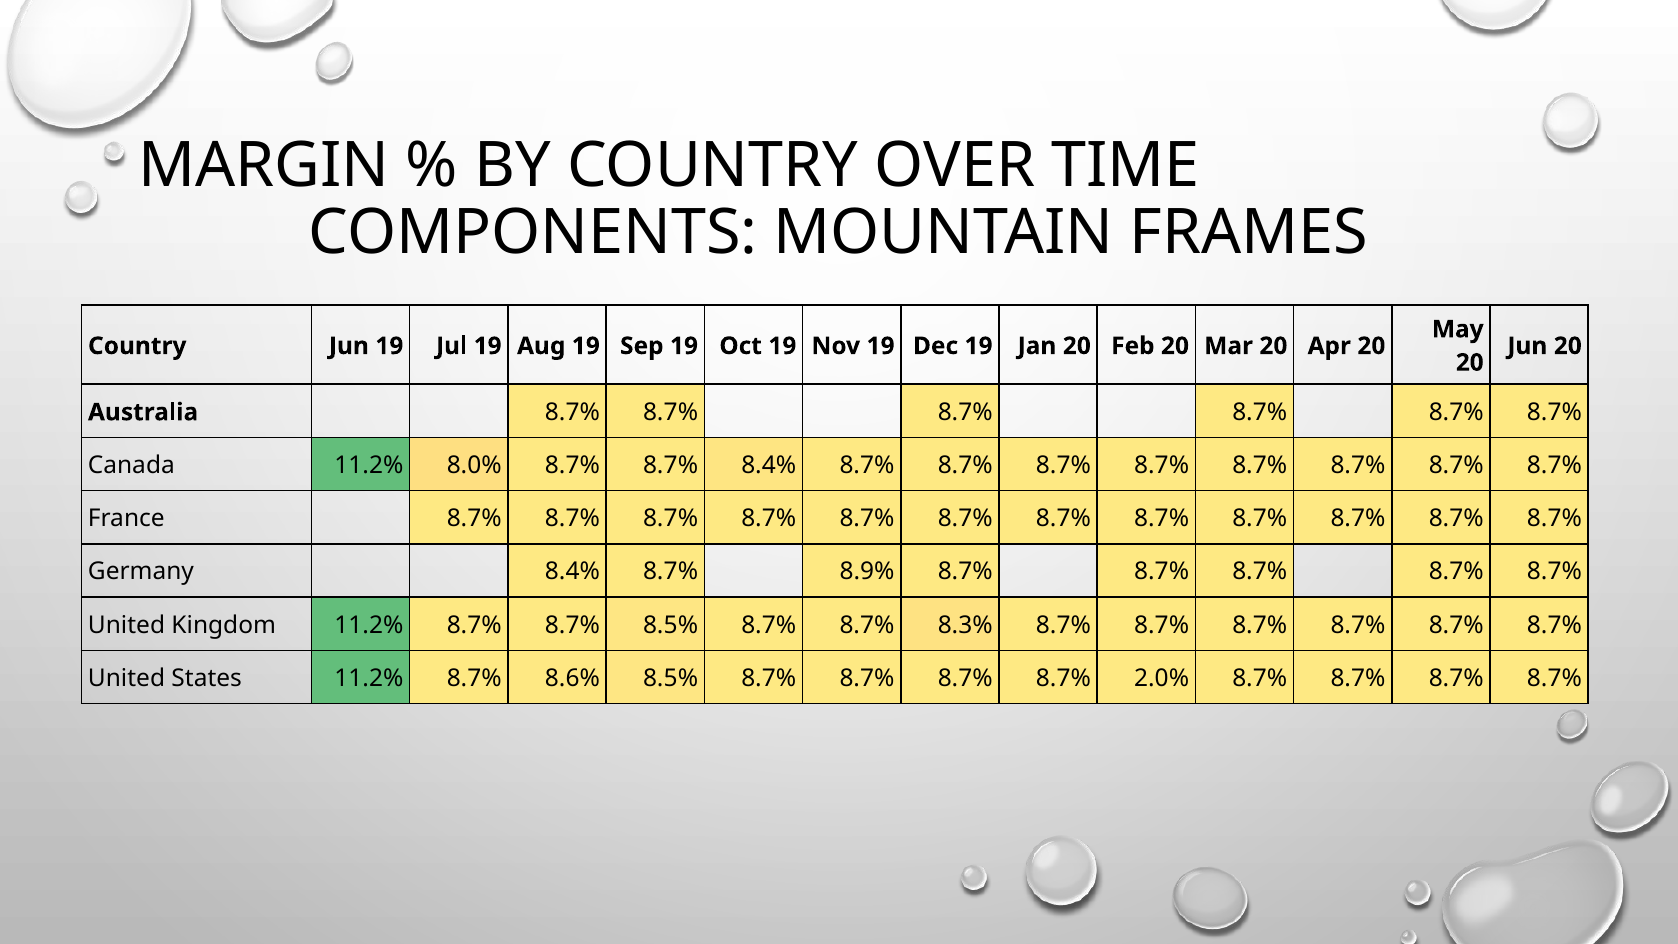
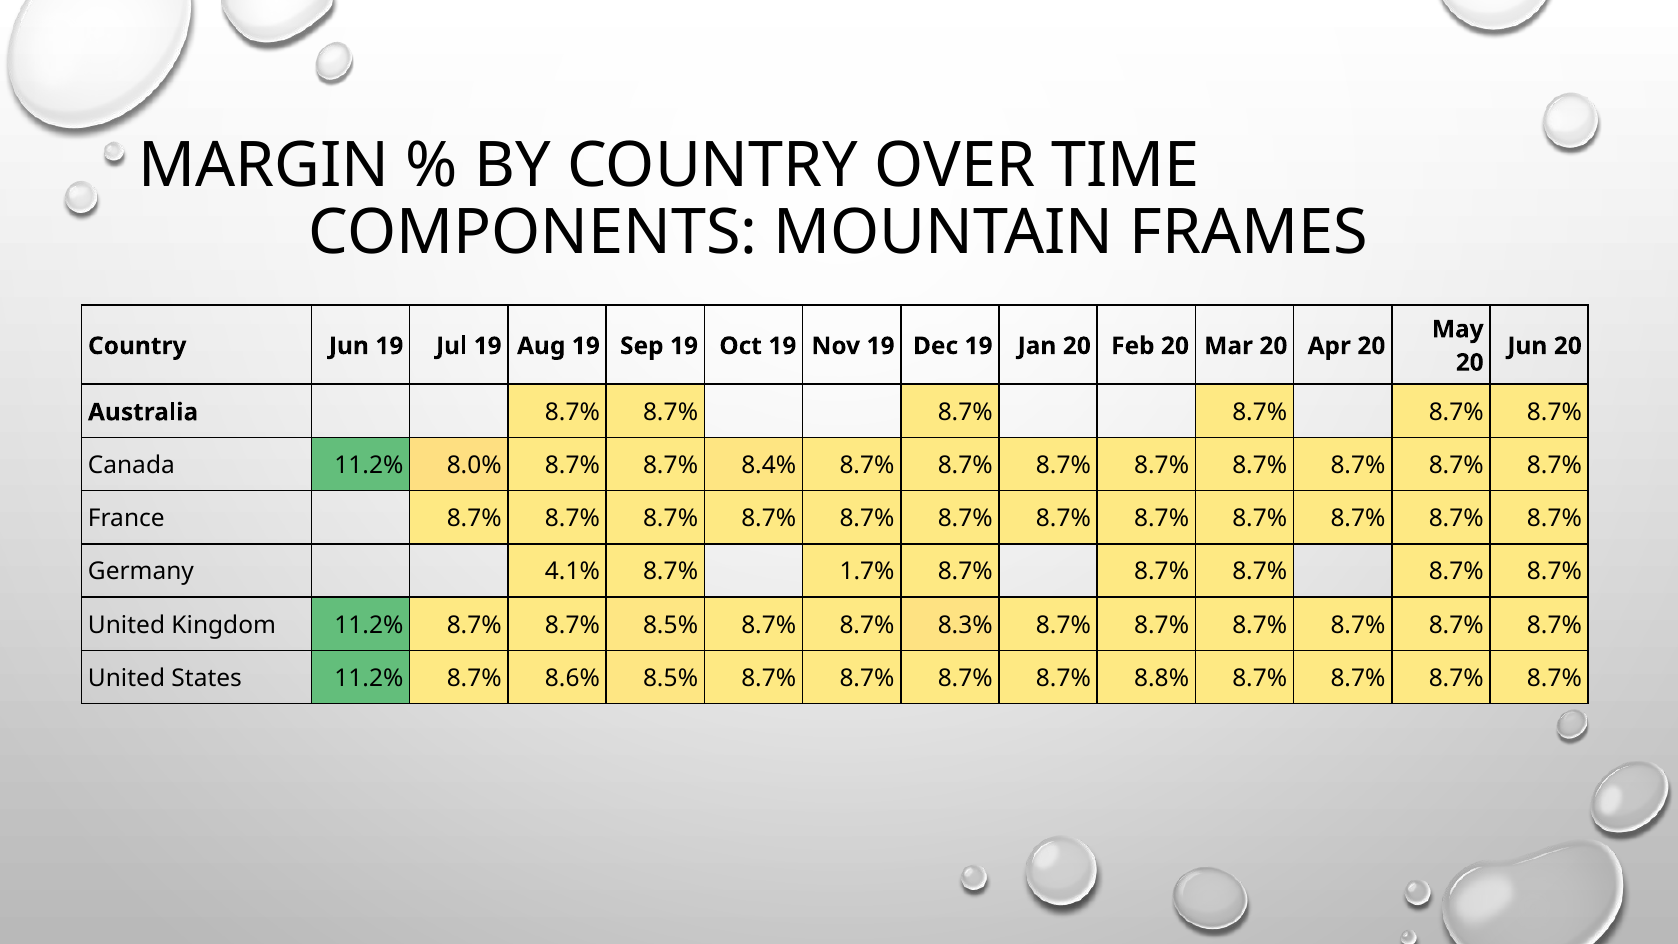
Germany 8.4%: 8.4% -> 4.1%
8.9%: 8.9% -> 1.7%
2.0%: 2.0% -> 8.8%
